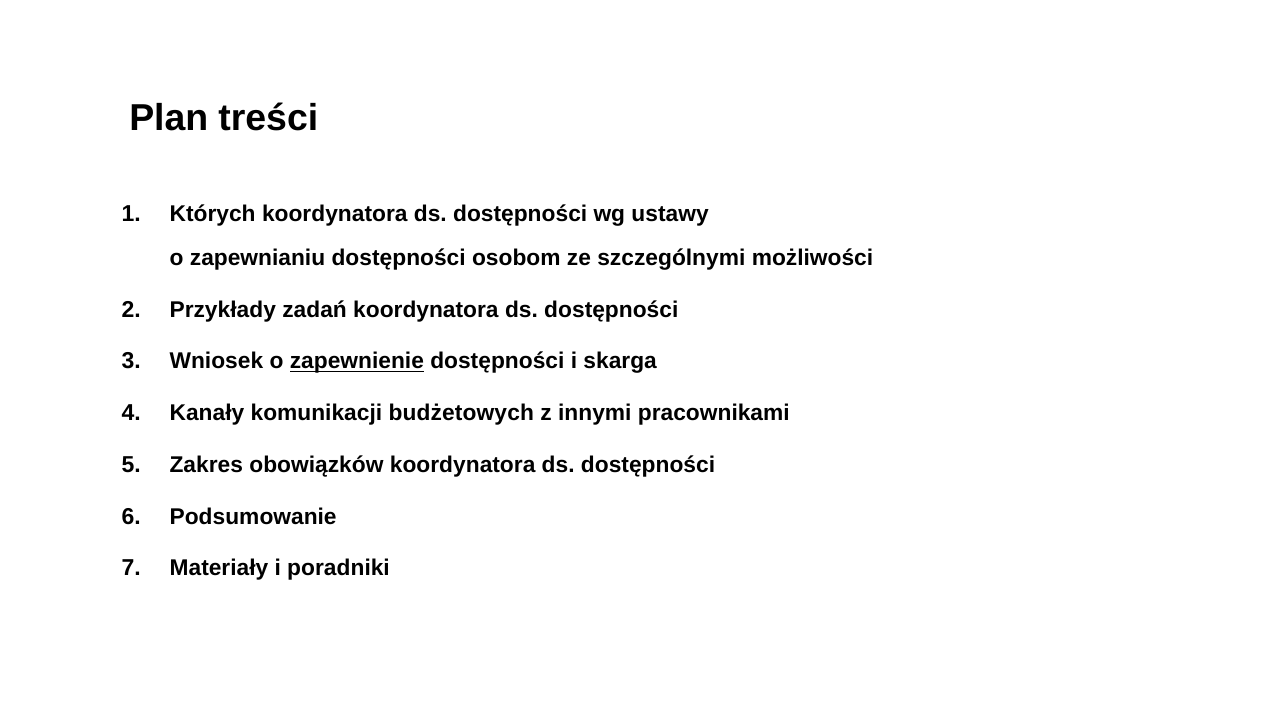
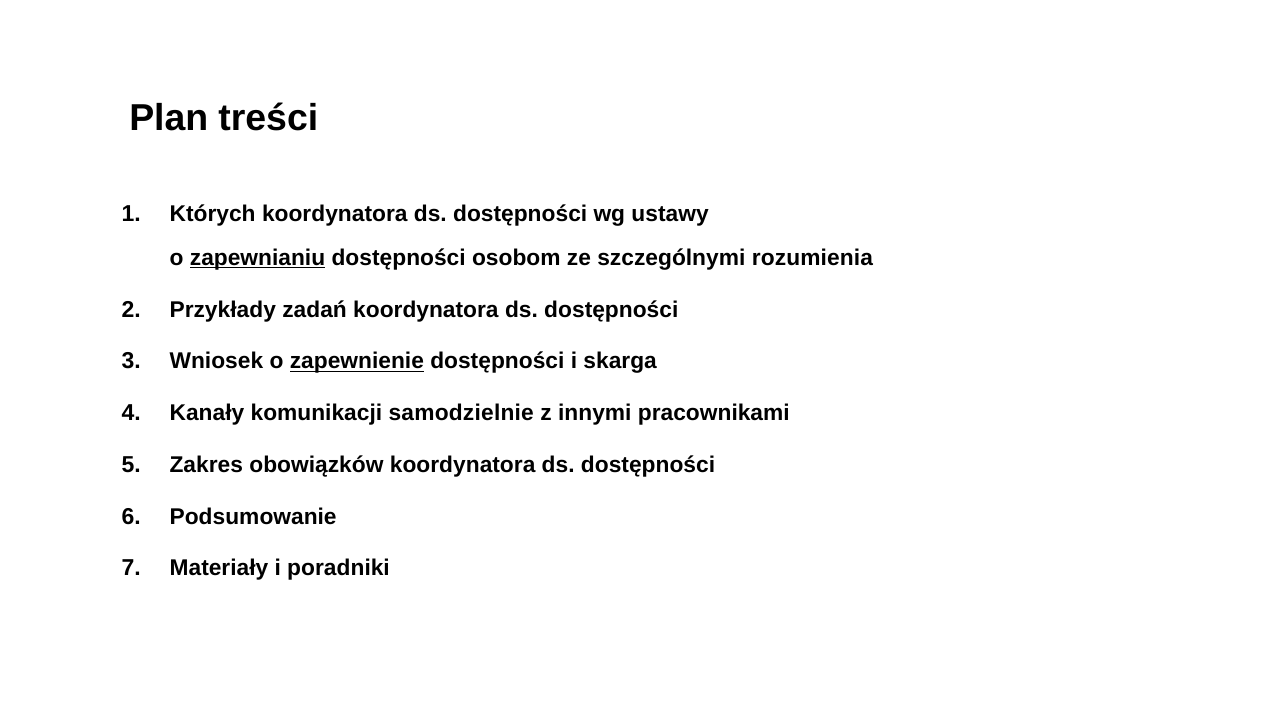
zapewnianiu underline: none -> present
możliwości: możliwości -> rozumienia
budżetowych: budżetowych -> samodzielnie
